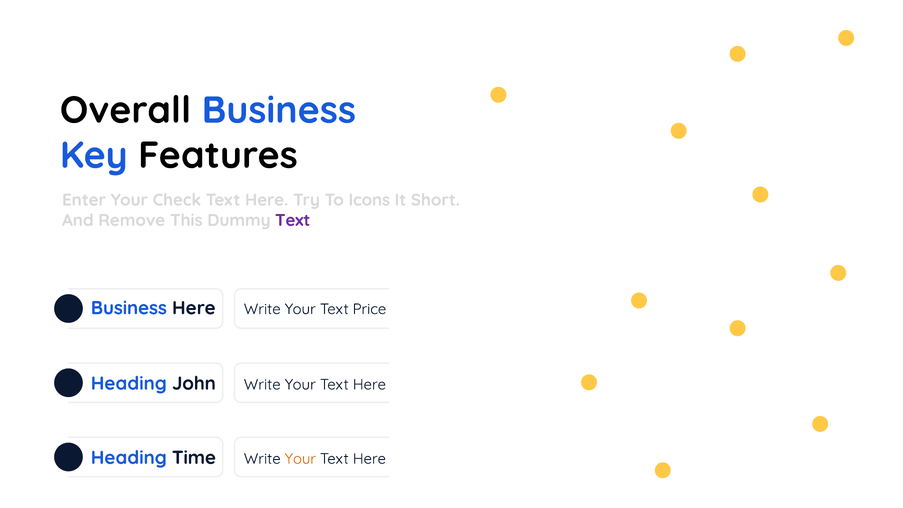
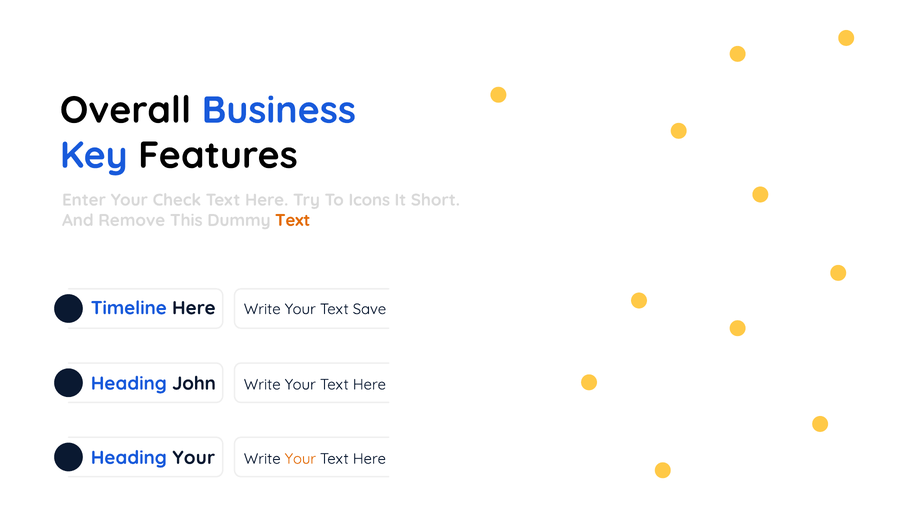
Text at (293, 220) colour: purple -> orange
Business at (129, 308): Business -> Timeline
Price: Price -> Save
Heading Time: Time -> Your
